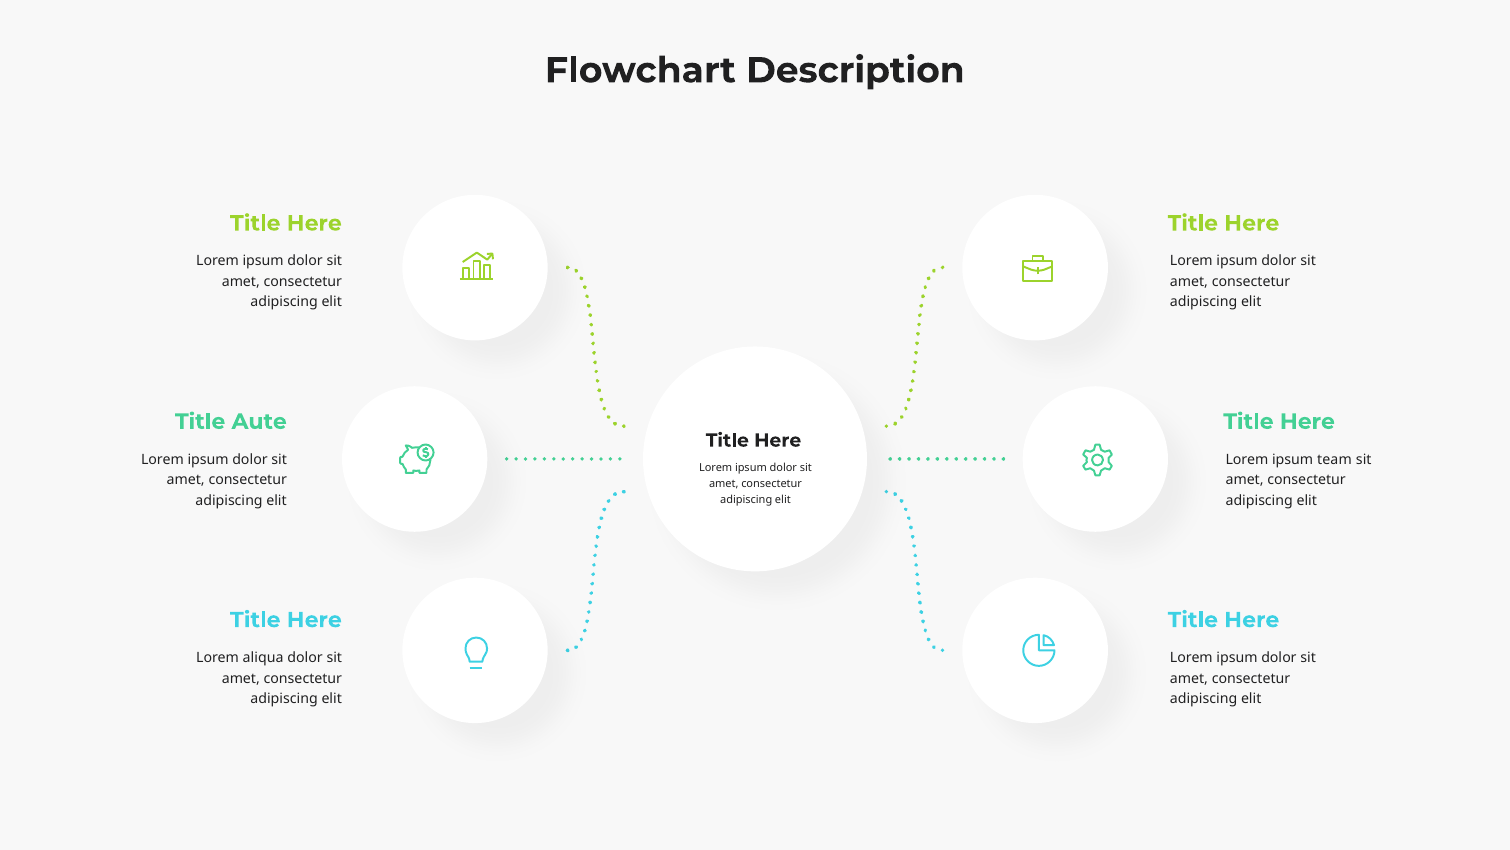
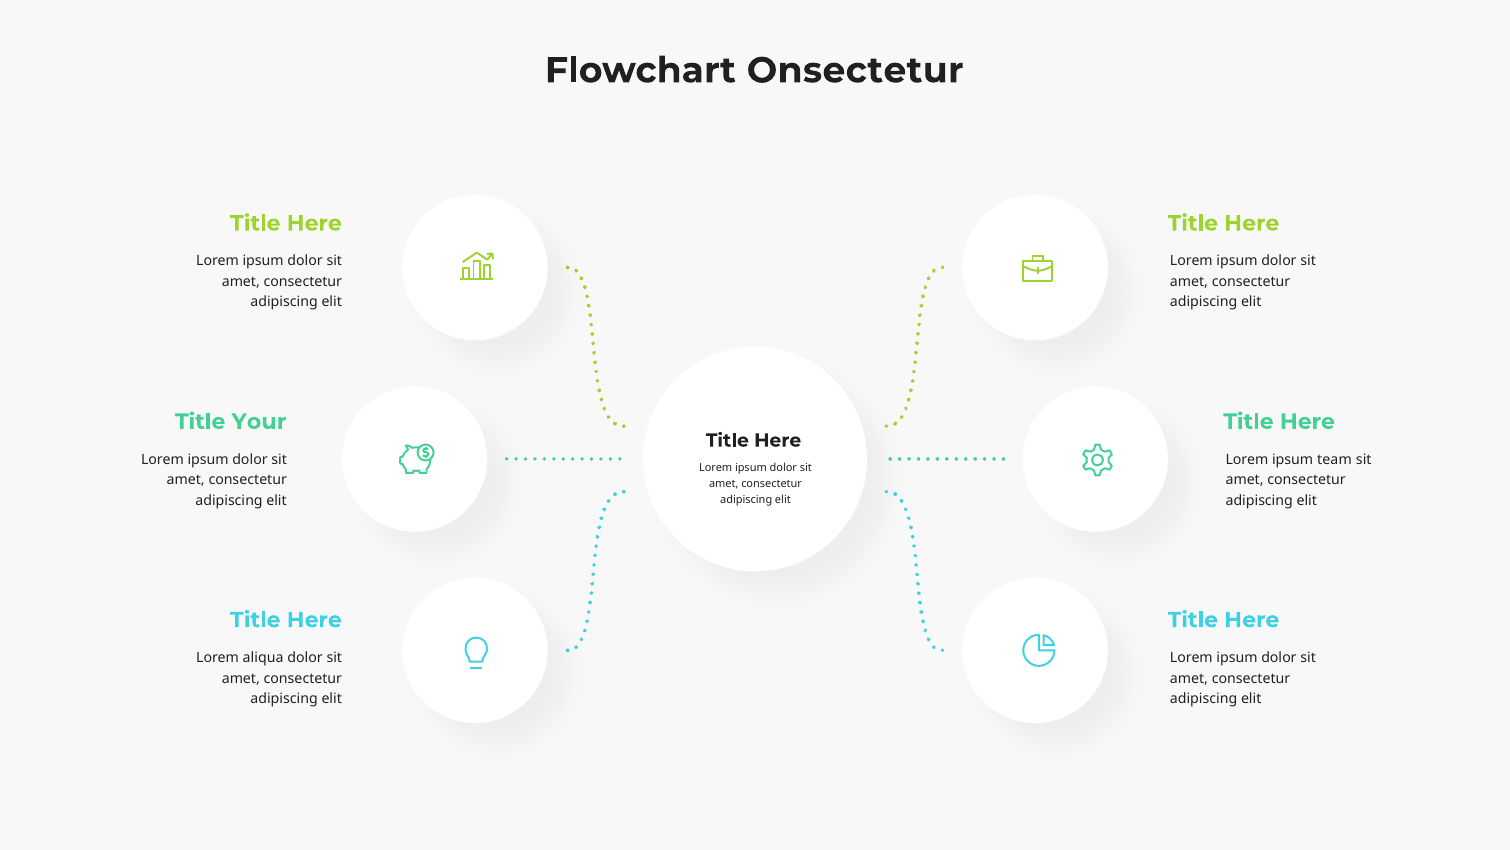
Description: Description -> Onsectetur
Aute: Aute -> Your
